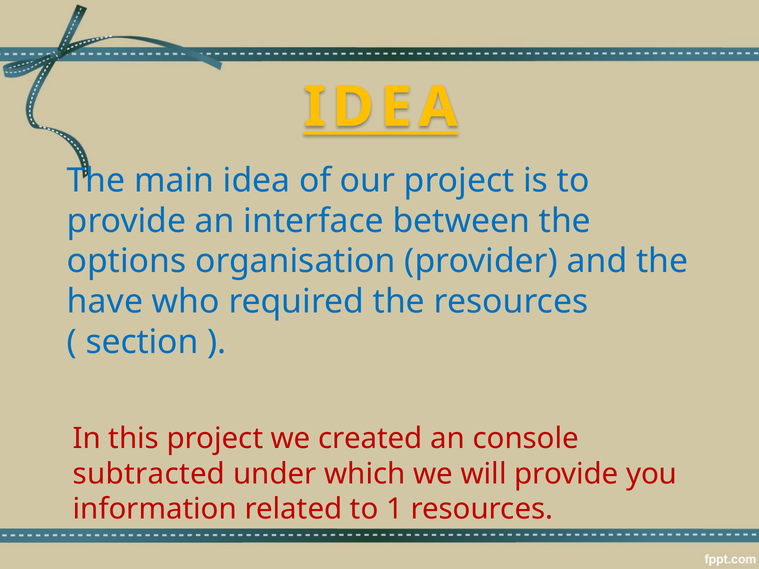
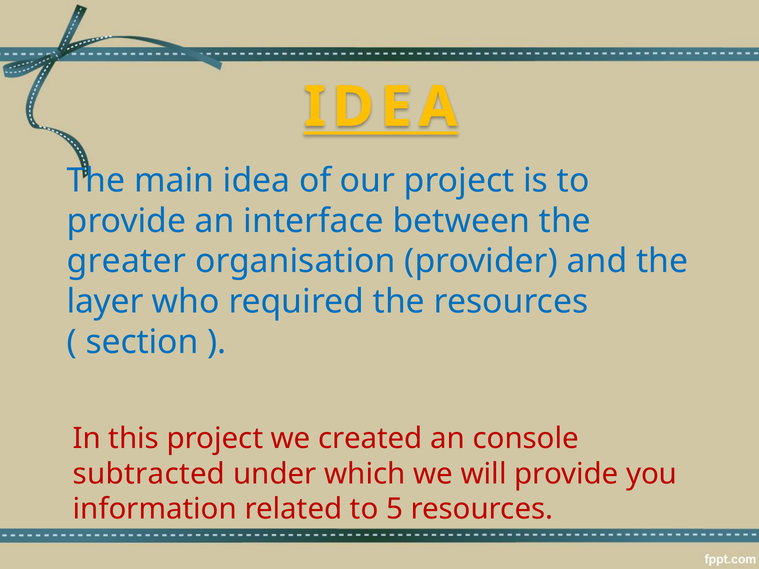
options: options -> greater
have: have -> layer
1: 1 -> 5
